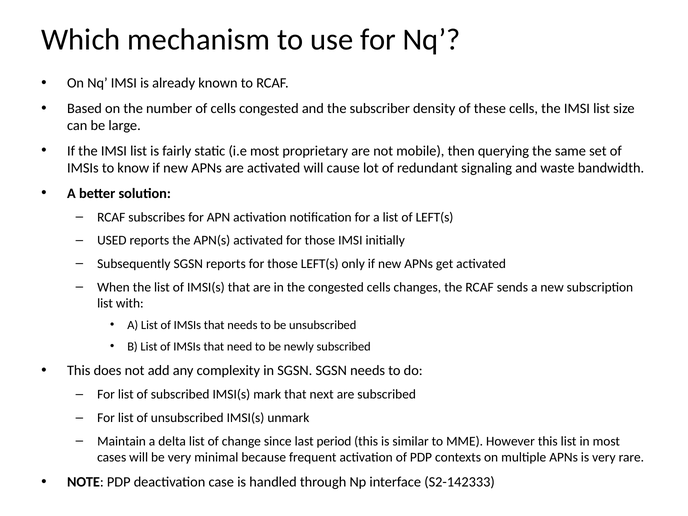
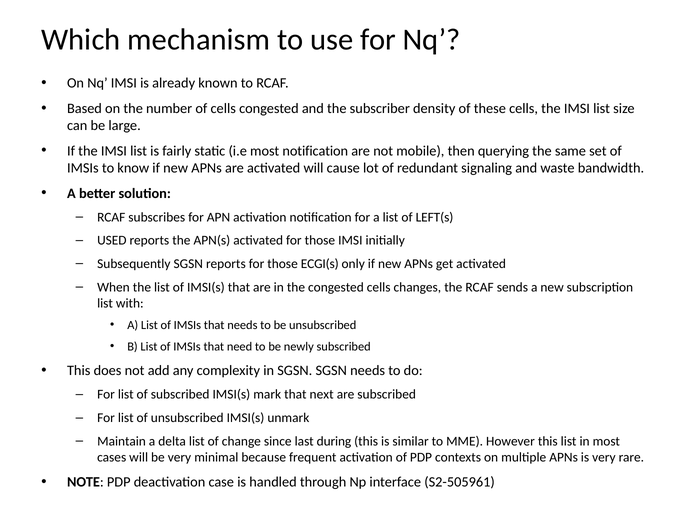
most proprietary: proprietary -> notification
those LEFT(s: LEFT(s -> ECGI(s
period: period -> during
S2-142333: S2-142333 -> S2-505961
